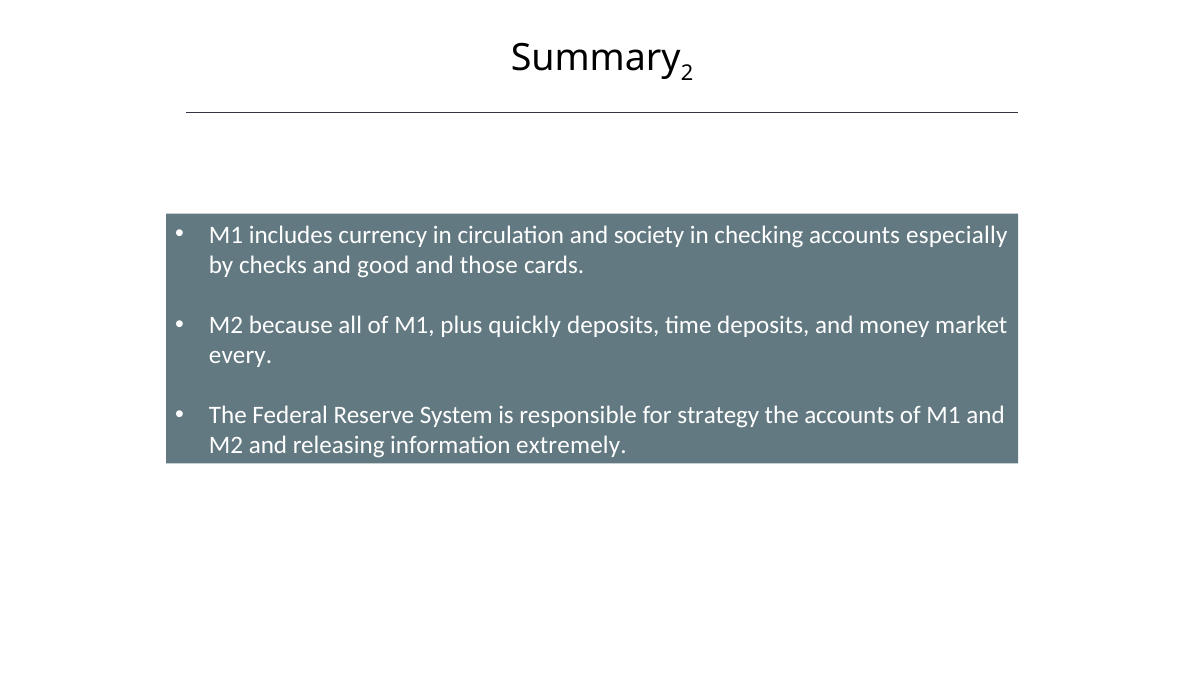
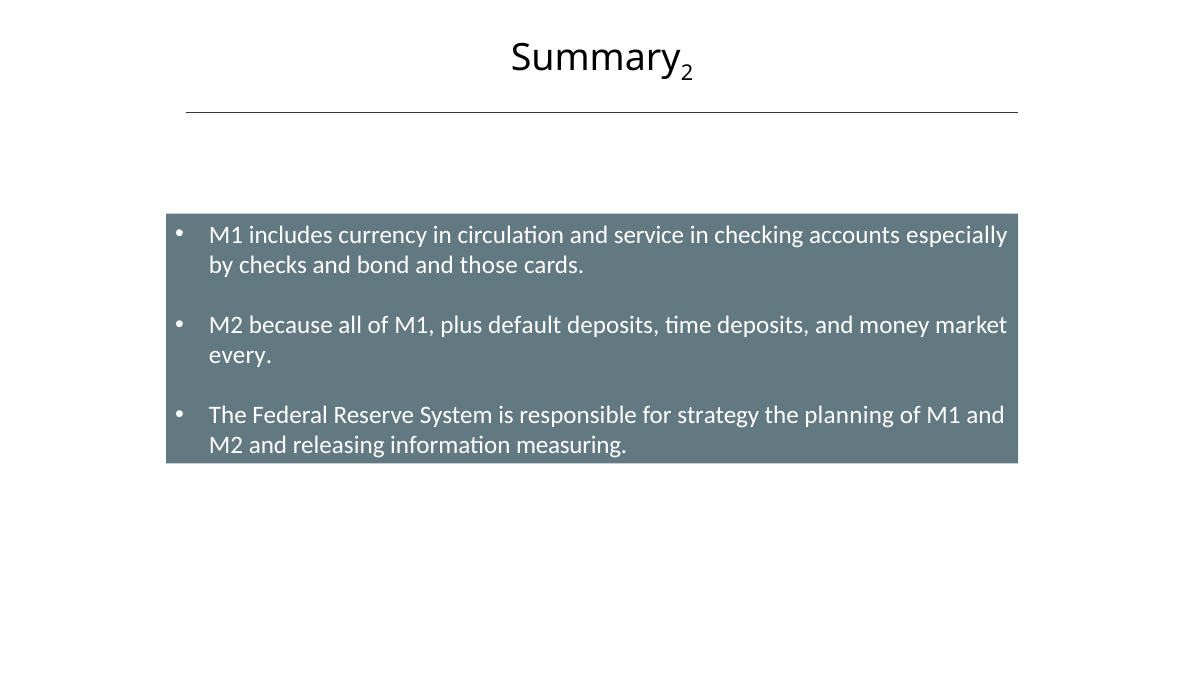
society: society -> service
good: good -> bond
quickly: quickly -> default
the accounts: accounts -> planning
extremely: extremely -> measuring
